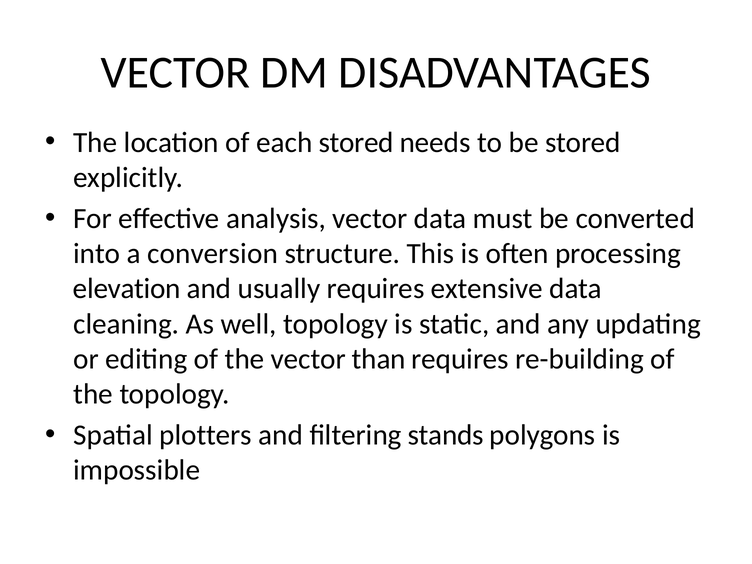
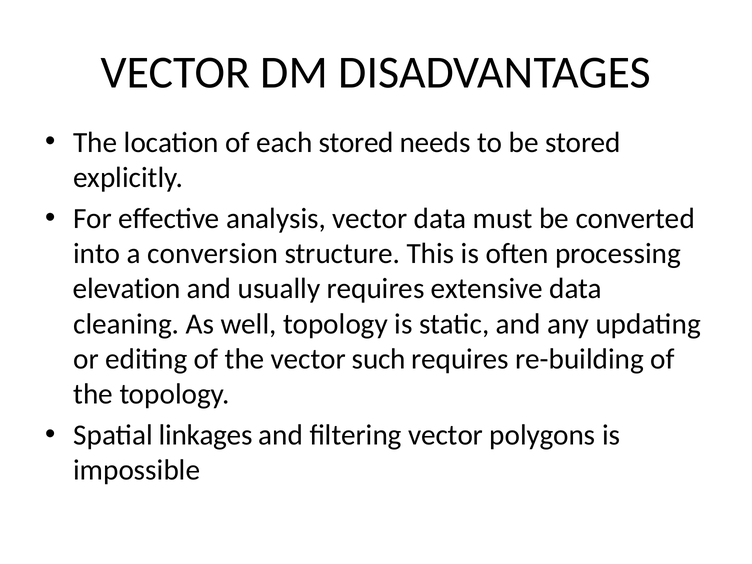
than: than -> such
plotters: plotters -> linkages
filtering stands: stands -> vector
